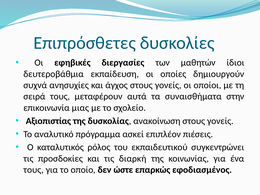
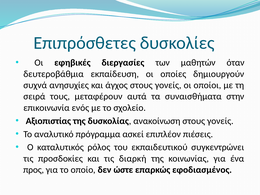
ίδιοι: ίδιοι -> όταν
μιας: μιας -> ενός
τους at (33, 170): τους -> προς
